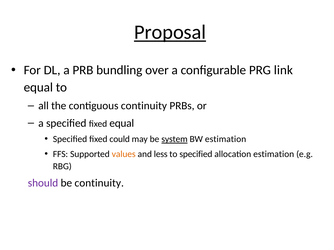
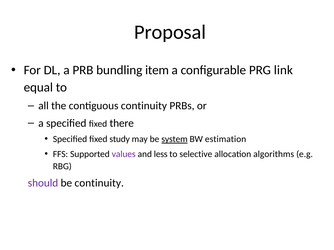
Proposal underline: present -> none
over: over -> item
fixed equal: equal -> there
could: could -> study
values colour: orange -> purple
to specified: specified -> selective
allocation estimation: estimation -> algorithms
